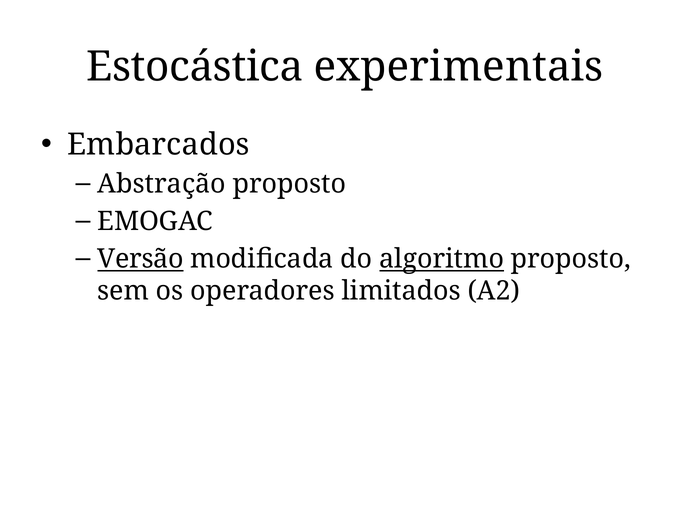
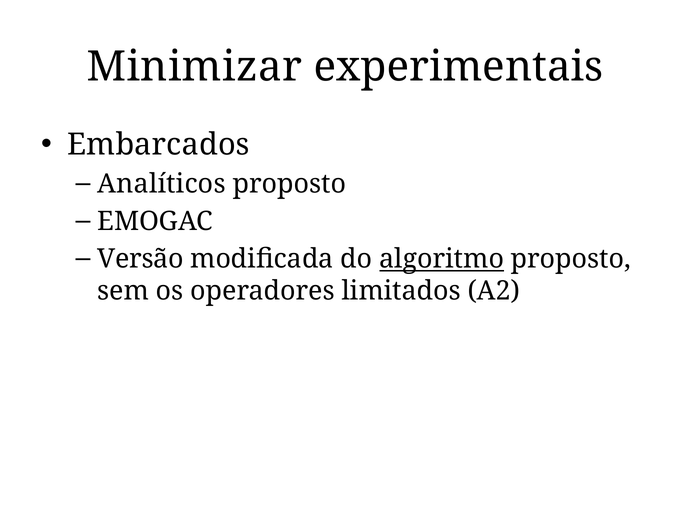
Estocástica: Estocástica -> Minimizar
Abstração: Abstração -> Analíticos
Versão underline: present -> none
